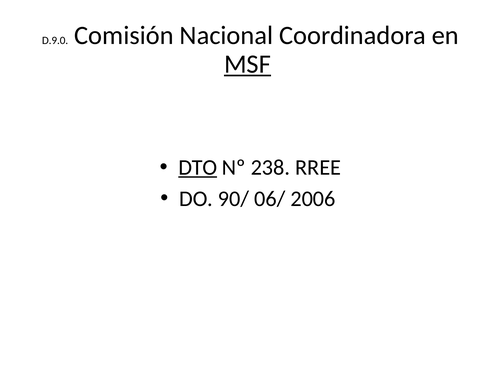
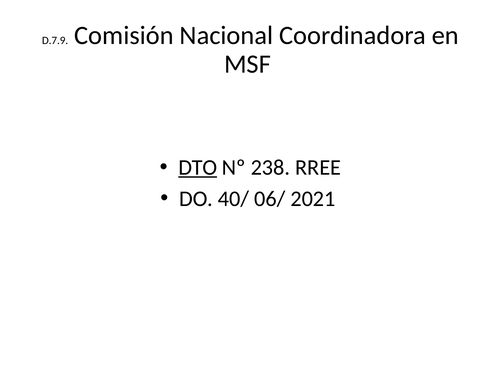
D.9.0: D.9.0 -> D.7.9
MSF underline: present -> none
90/: 90/ -> 40/
2006: 2006 -> 2021
